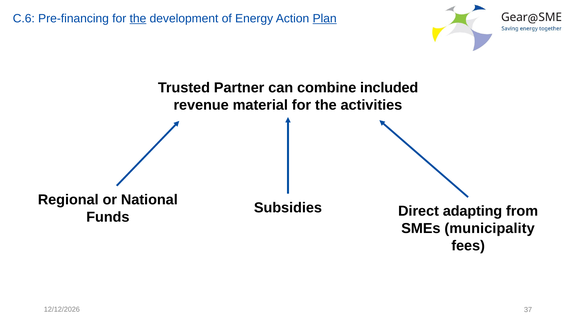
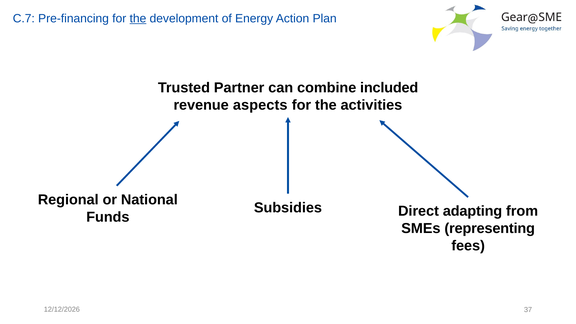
C.6: C.6 -> C.7
Plan underline: present -> none
material: material -> aspects
municipality: municipality -> representing
